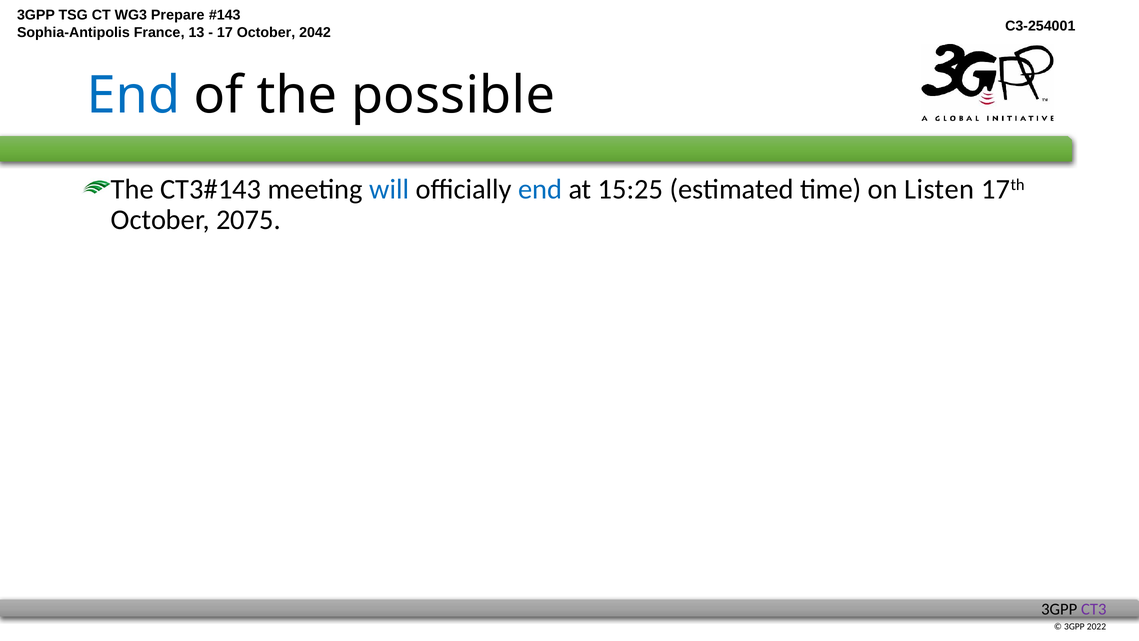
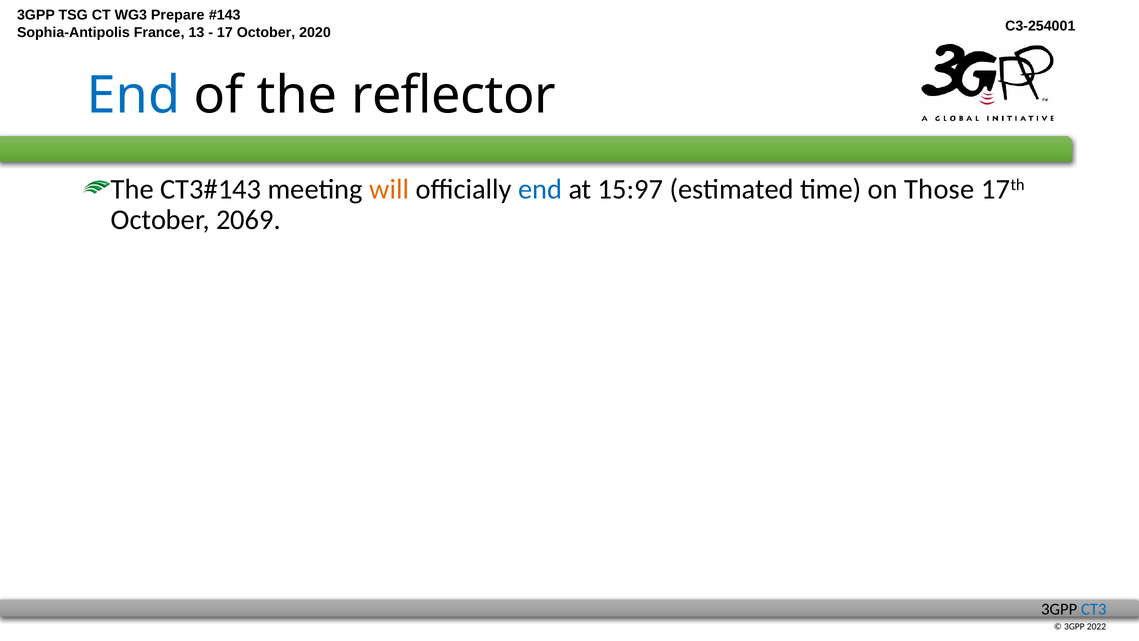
2042: 2042 -> 2020
possible: possible -> reflector
will colour: blue -> orange
15:25: 15:25 -> 15:97
Listen: Listen -> Those
2075: 2075 -> 2069
CT3 colour: purple -> blue
